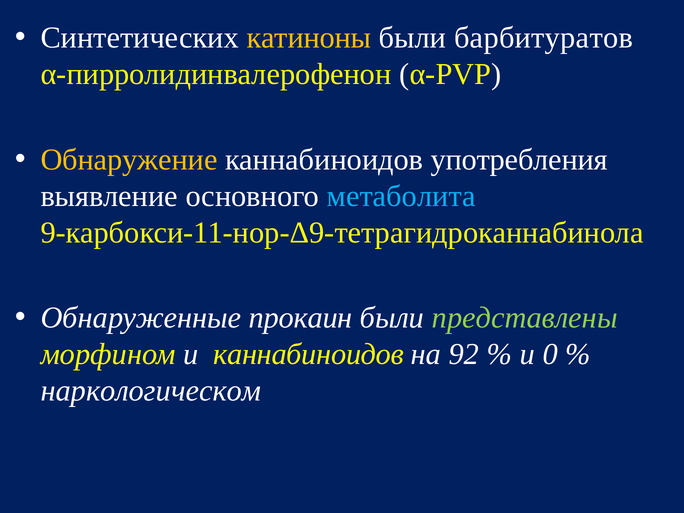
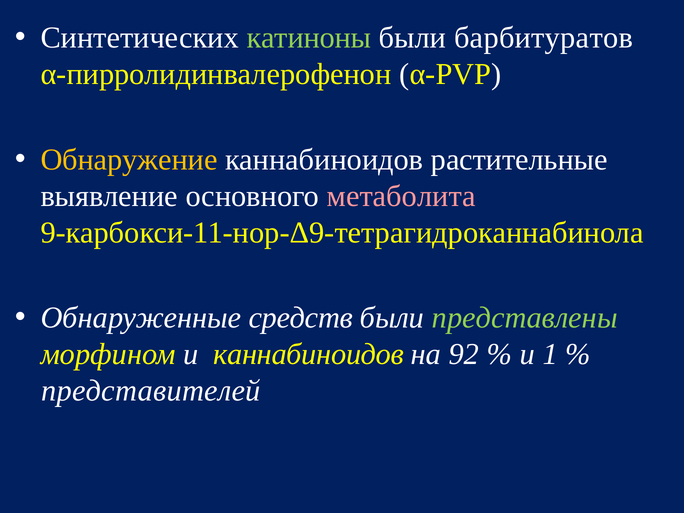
катиноны colour: yellow -> light green
употребления: употребления -> растительные
метаболита colour: light blue -> pink
прокаин: прокаин -> средств
0: 0 -> 1
наркологическом: наркологическом -> представителей
